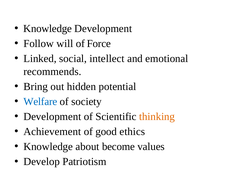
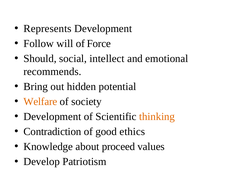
Knowledge at (48, 28): Knowledge -> Represents
Linked: Linked -> Should
Welfare colour: blue -> orange
Achievement: Achievement -> Contradiction
become: become -> proceed
